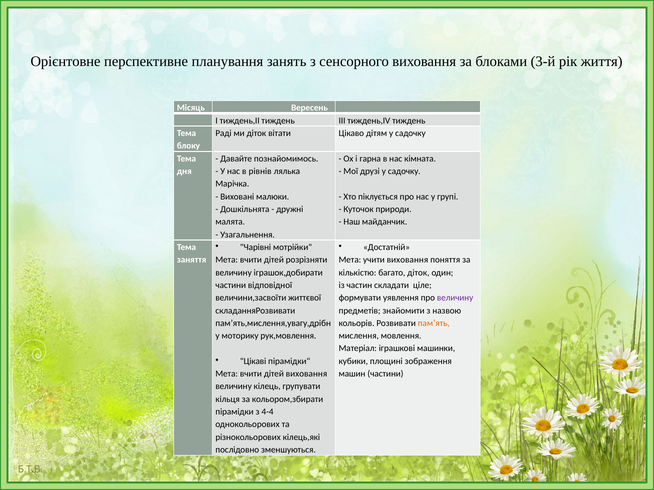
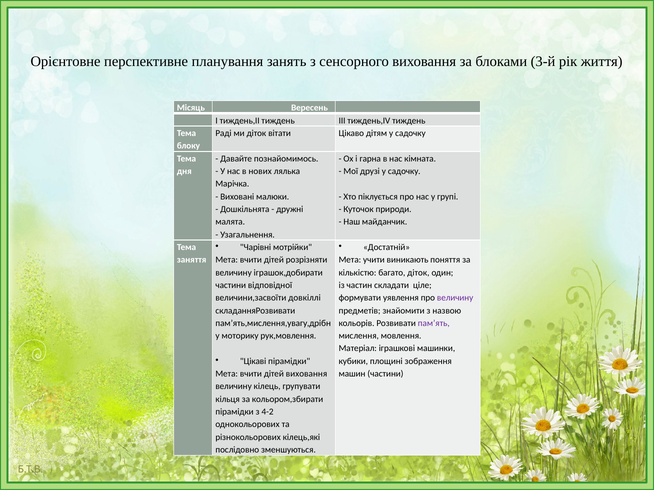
рівнів: рівнів -> нових
учити виховання: виховання -> виникають
життєвої: життєвої -> довкіллі
пам’ять colour: orange -> purple
4-4: 4-4 -> 4-2
